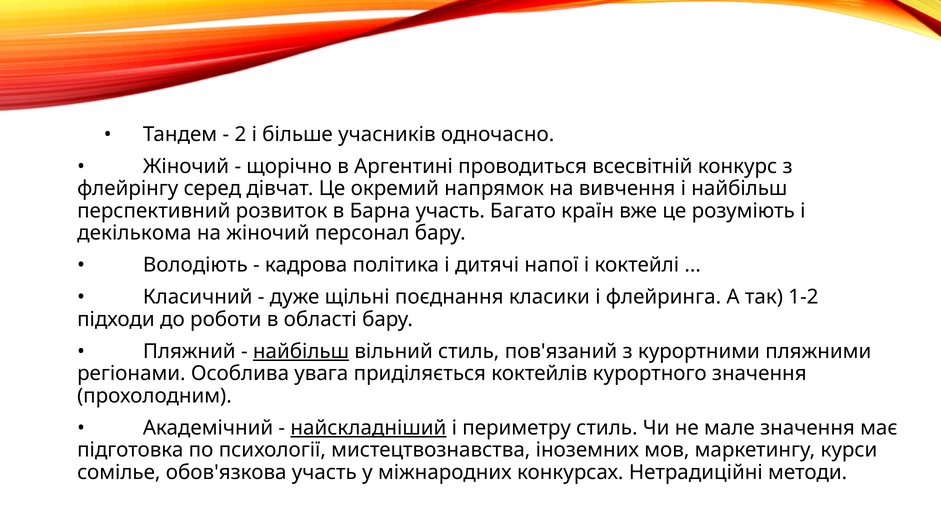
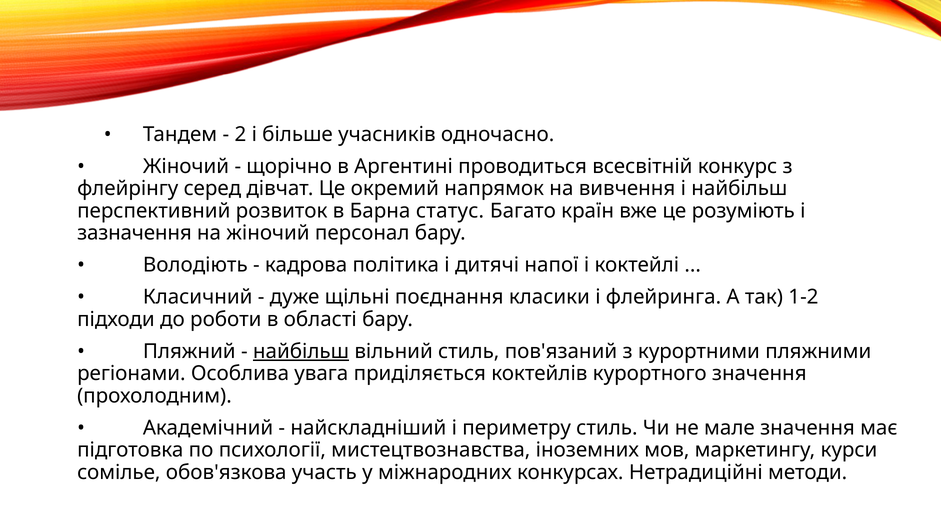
Барна участь: участь -> статус
декількома: декількома -> зазначення
найскладніший underline: present -> none
